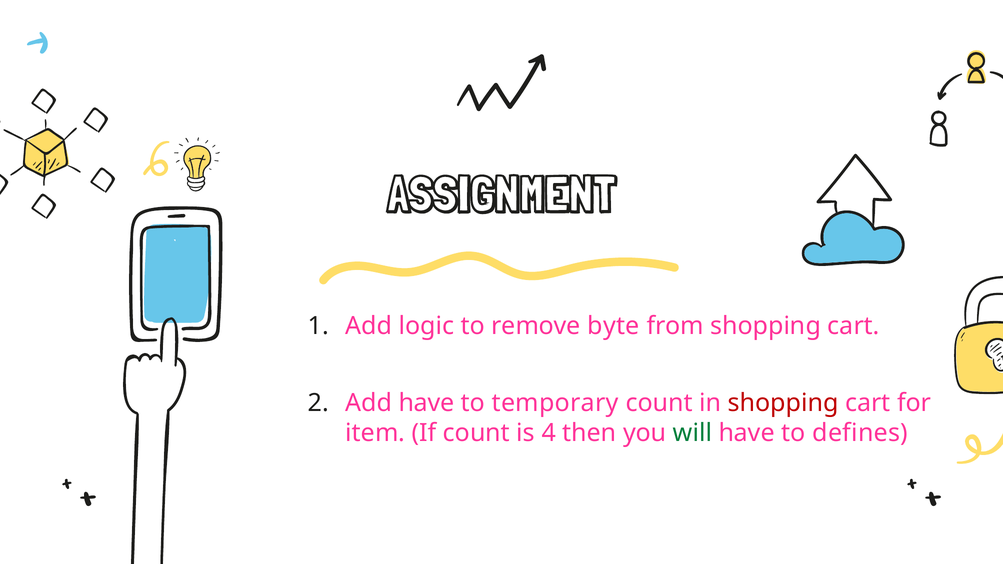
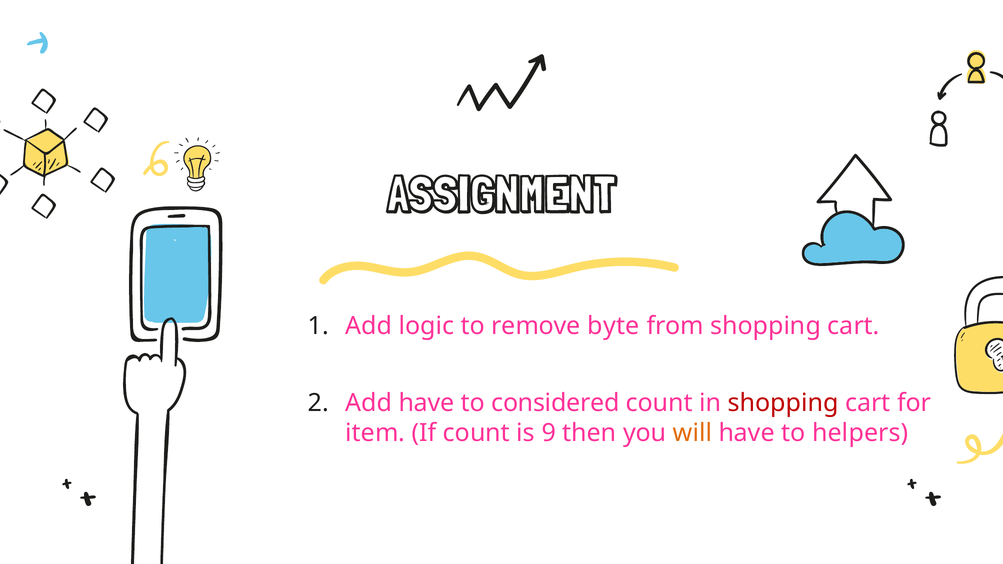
temporary: temporary -> considered
4: 4 -> 9
will colour: green -> orange
defines: defines -> helpers
